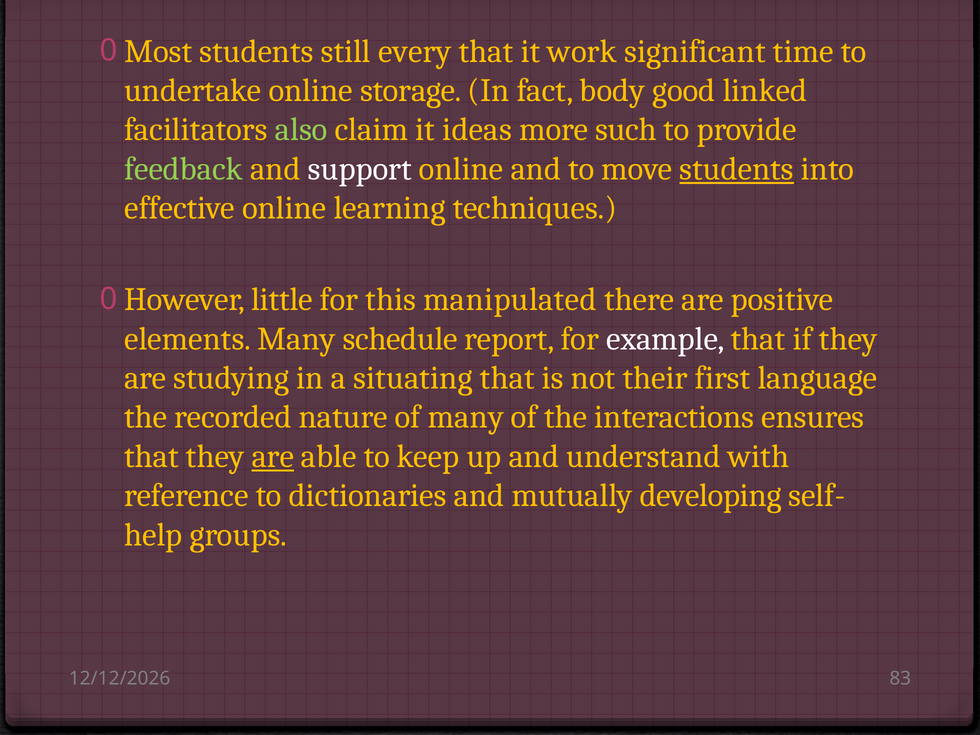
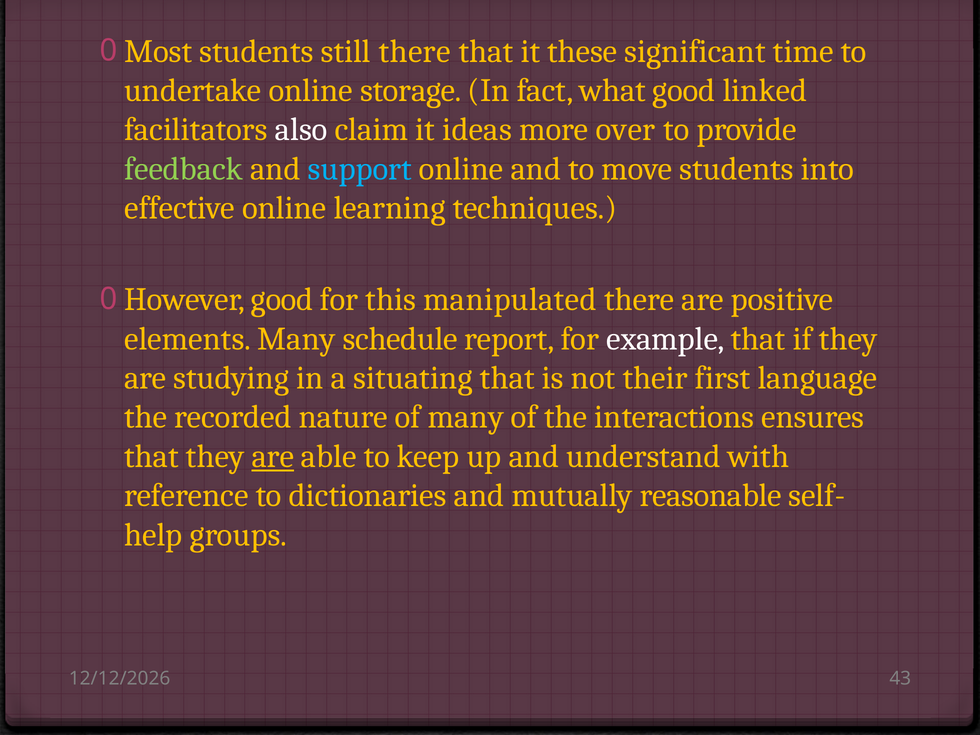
still every: every -> there
work: work -> these
body: body -> what
also colour: light green -> white
such: such -> over
support colour: white -> light blue
students at (737, 169) underline: present -> none
However little: little -> good
developing: developing -> reasonable
83: 83 -> 43
